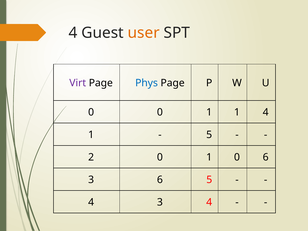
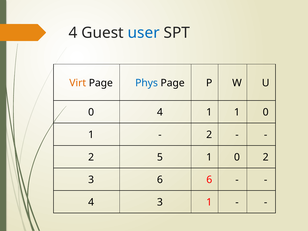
user colour: orange -> blue
Virt colour: purple -> orange
0 0: 0 -> 4
1 1 4: 4 -> 0
5 at (209, 135): 5 -> 2
2 0: 0 -> 5
0 6: 6 -> 2
6 5: 5 -> 6
3 4: 4 -> 1
